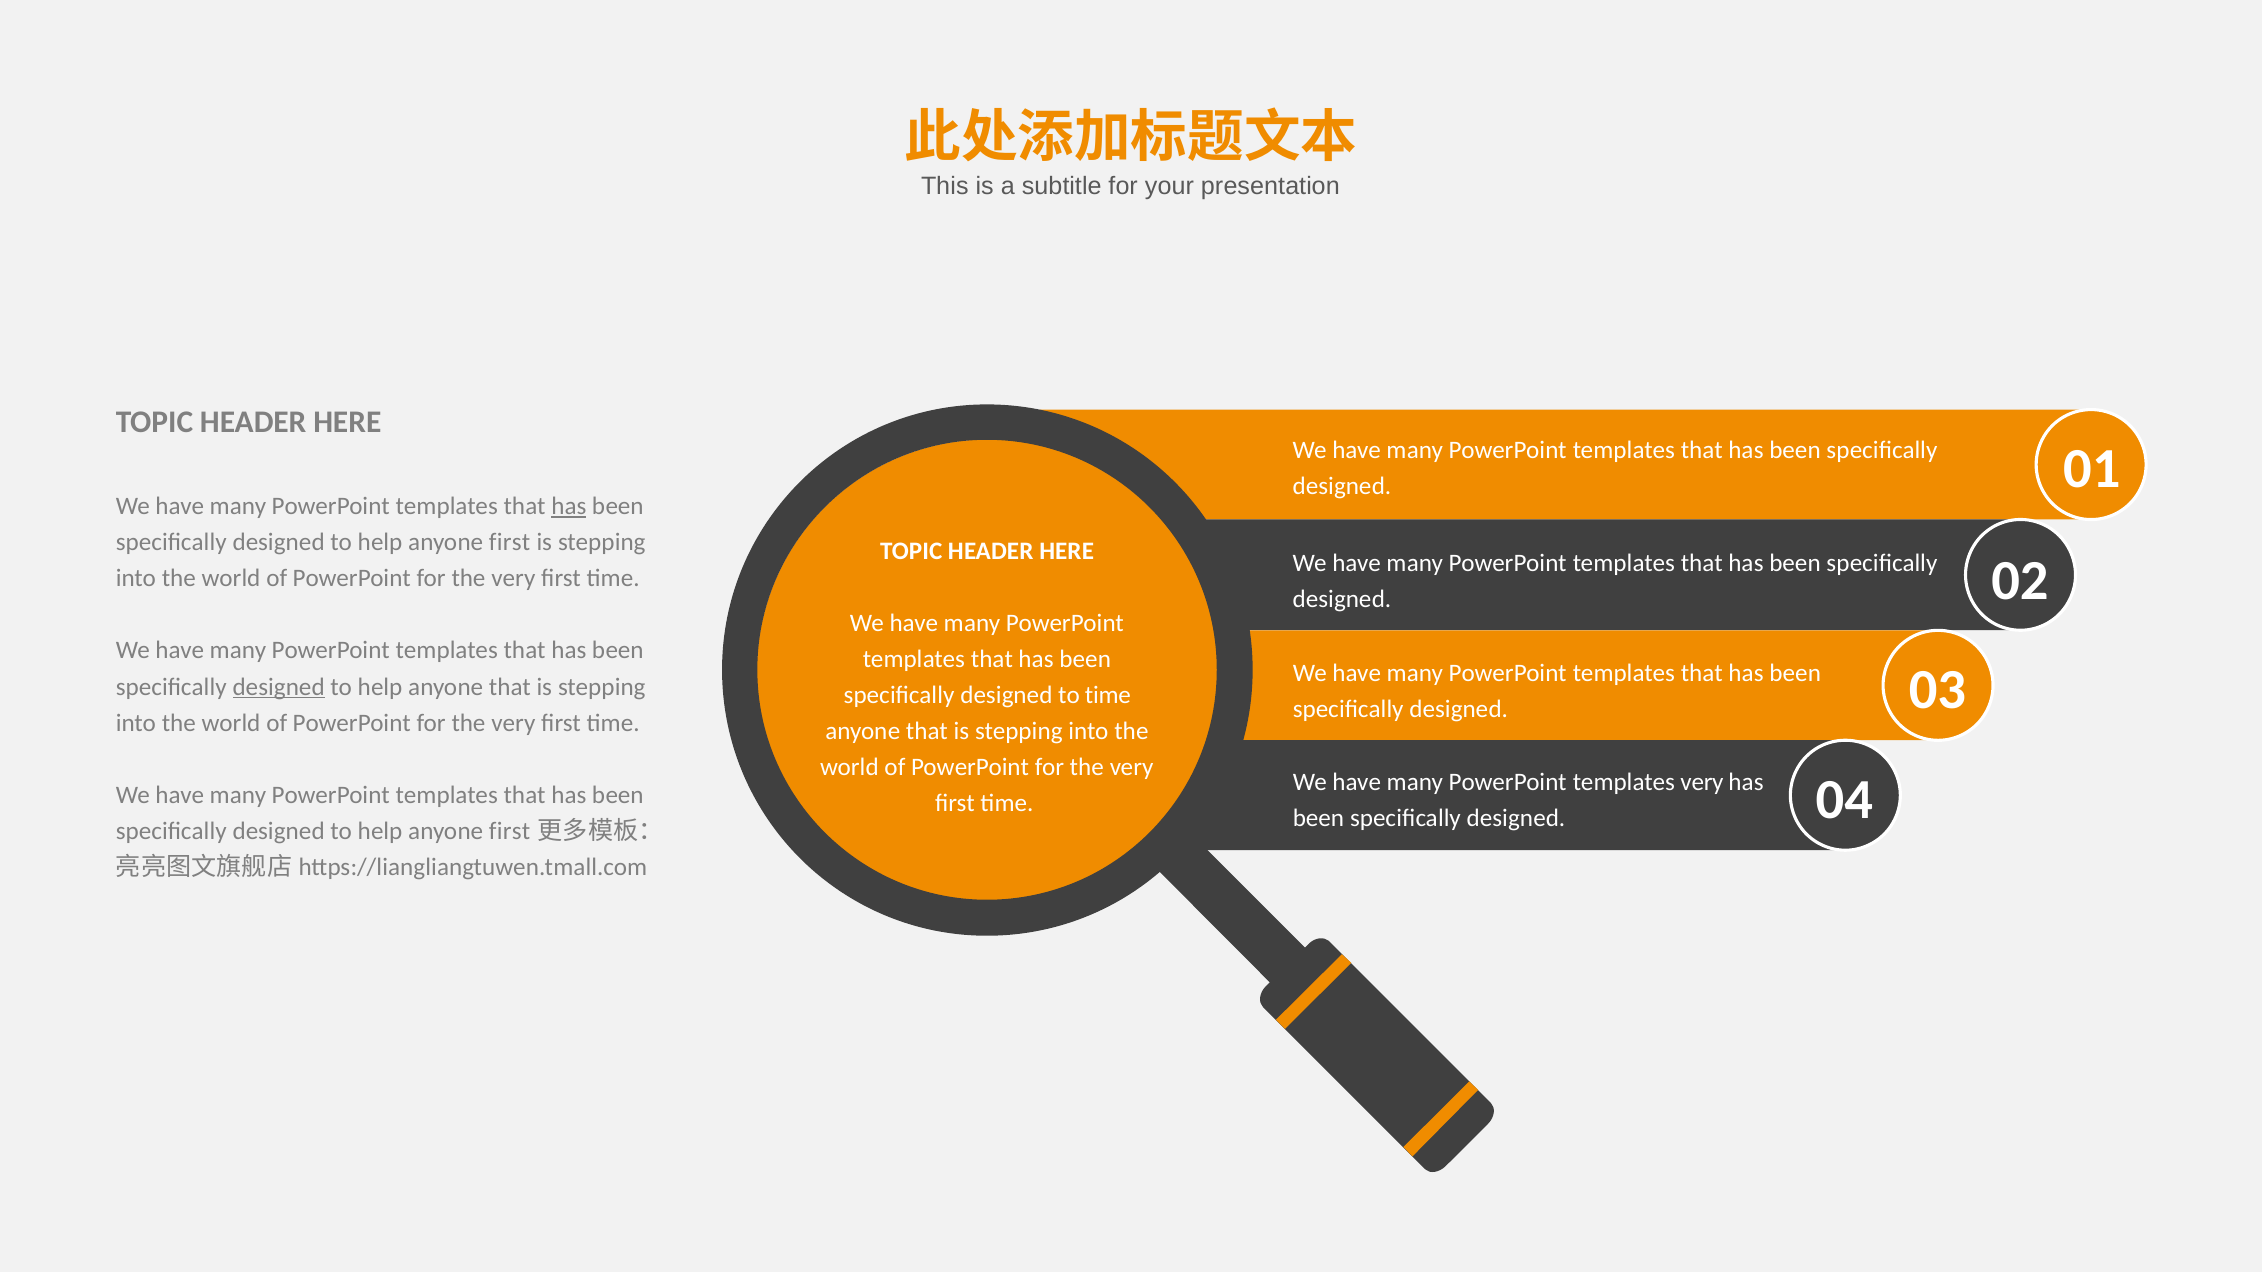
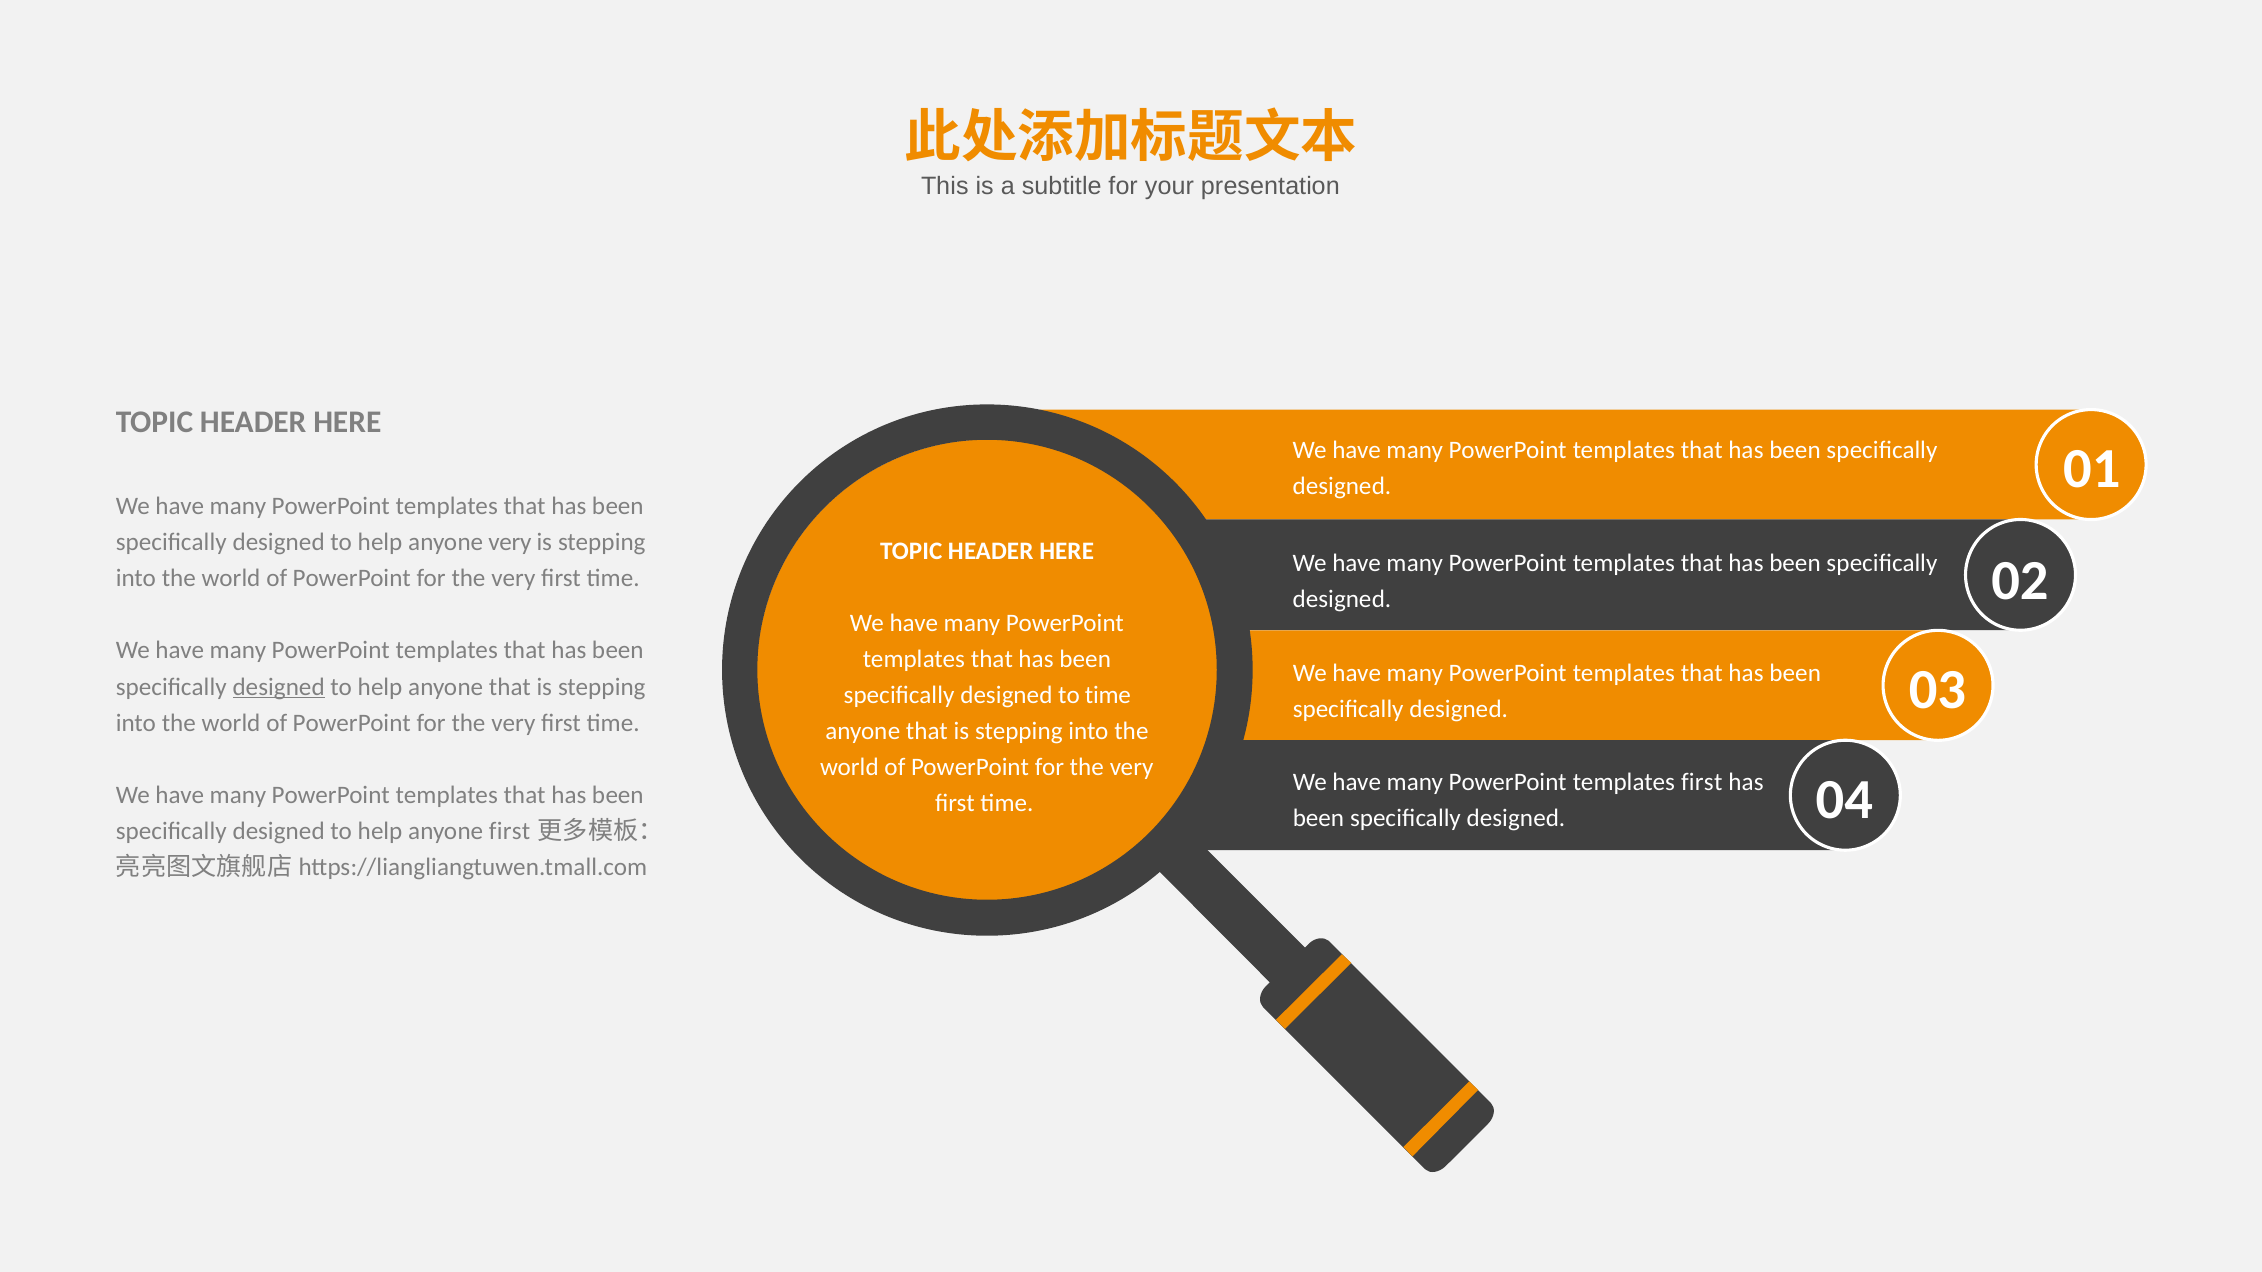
has at (569, 506) underline: present -> none
first at (510, 542): first -> very
templates very: very -> first
